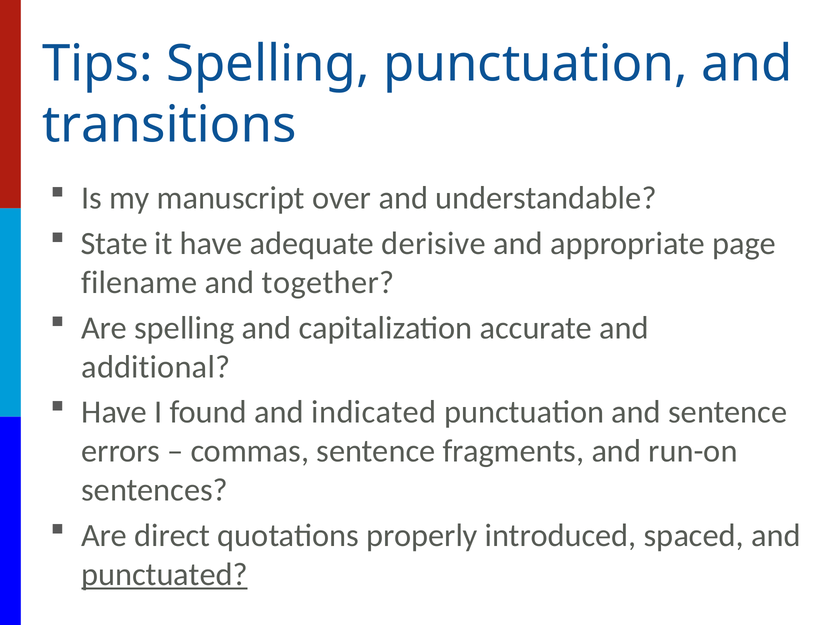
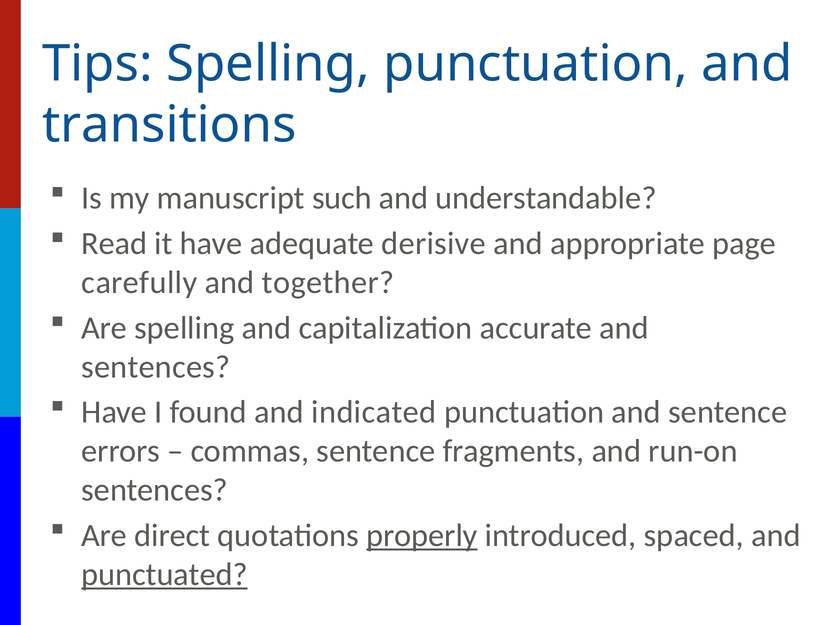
over: over -> such
State: State -> Read
filename: filename -> carefully
additional at (156, 367): additional -> sentences
properly underline: none -> present
